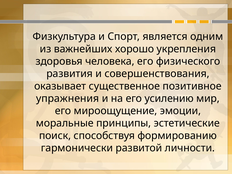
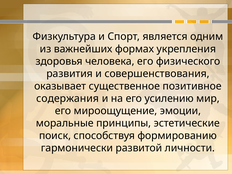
хорошо: хорошо -> формах
упражнения: упражнения -> содержания
